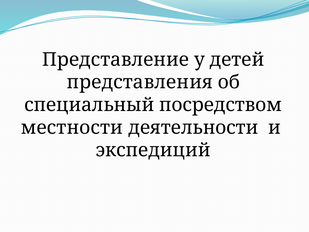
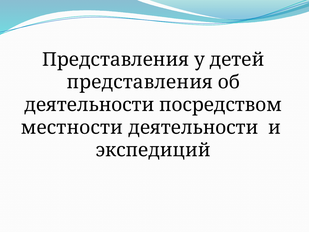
Представление at (116, 59): Представление -> Представления
специальный at (89, 105): специальный -> деятельности
